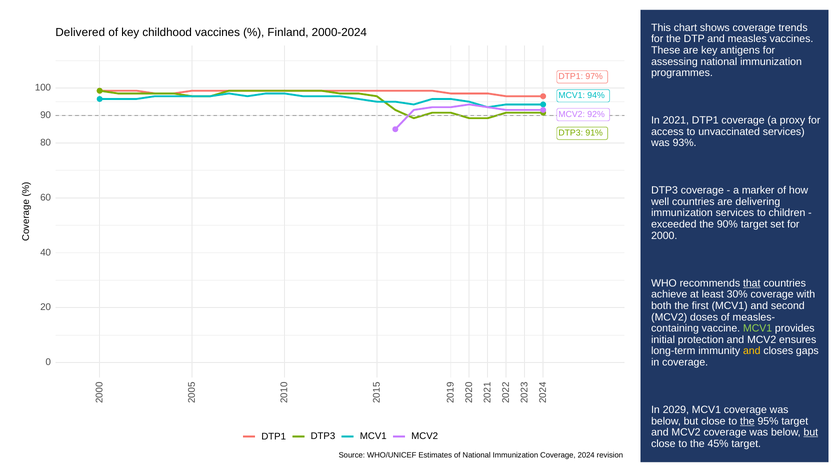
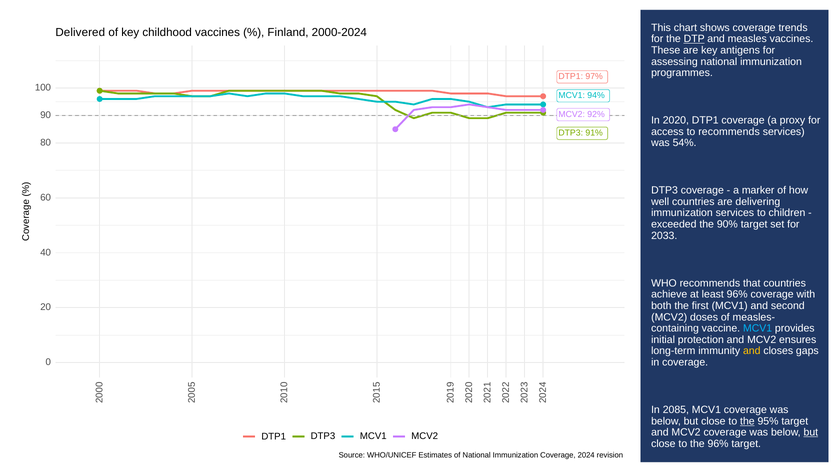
DTP underline: none -> present
2021: 2021 -> 2020
to unvaccinated: unvaccinated -> recommends
93%: 93% -> 54%
2000: 2000 -> 2033
that underline: present -> none
least 30%: 30% -> 96%
MCV1 at (758, 328) colour: light green -> light blue
2029: 2029 -> 2085
the 45%: 45% -> 96%
